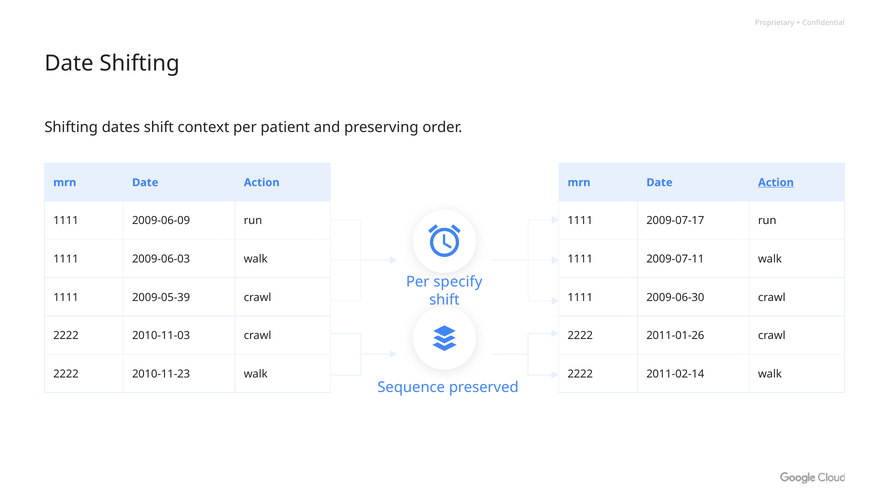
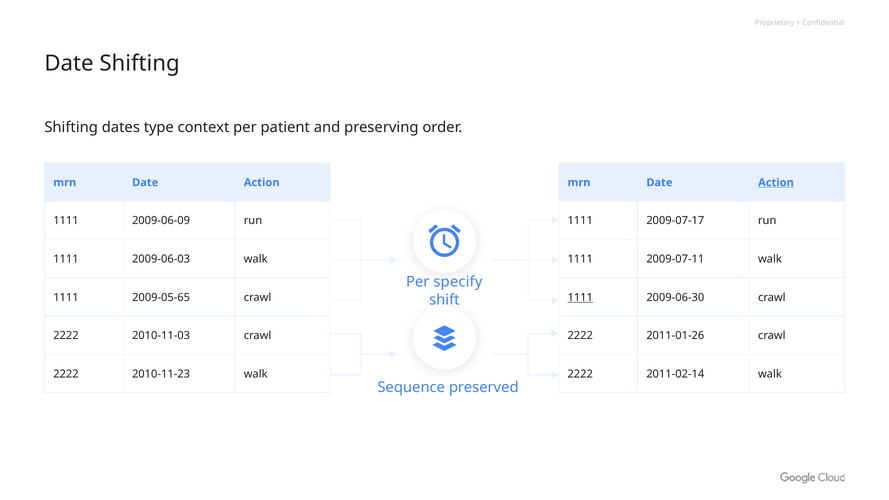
dates shift: shift -> type
2009-05-39: 2009-05-39 -> 2009-05-65
1111 at (580, 297) underline: none -> present
